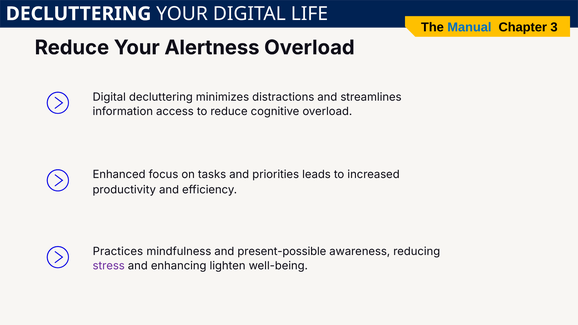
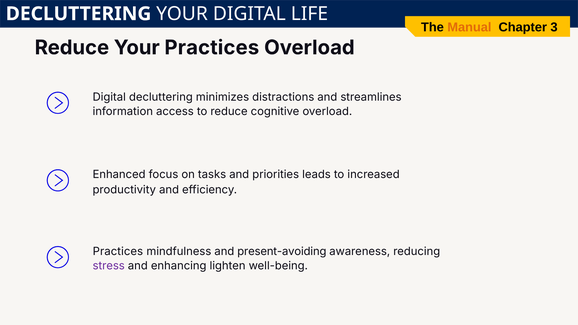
Manual colour: blue -> orange
Your Alertness: Alertness -> Practices
present-possible: present-possible -> present-avoiding
